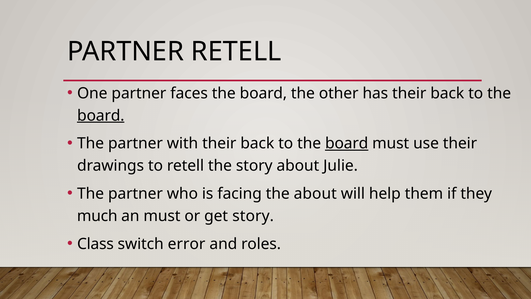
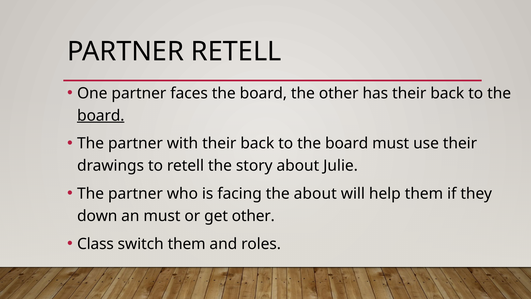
board at (347, 143) underline: present -> none
much: much -> down
get story: story -> other
switch error: error -> them
